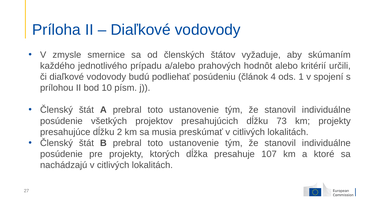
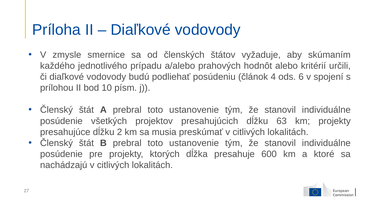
1: 1 -> 6
73: 73 -> 63
107: 107 -> 600
